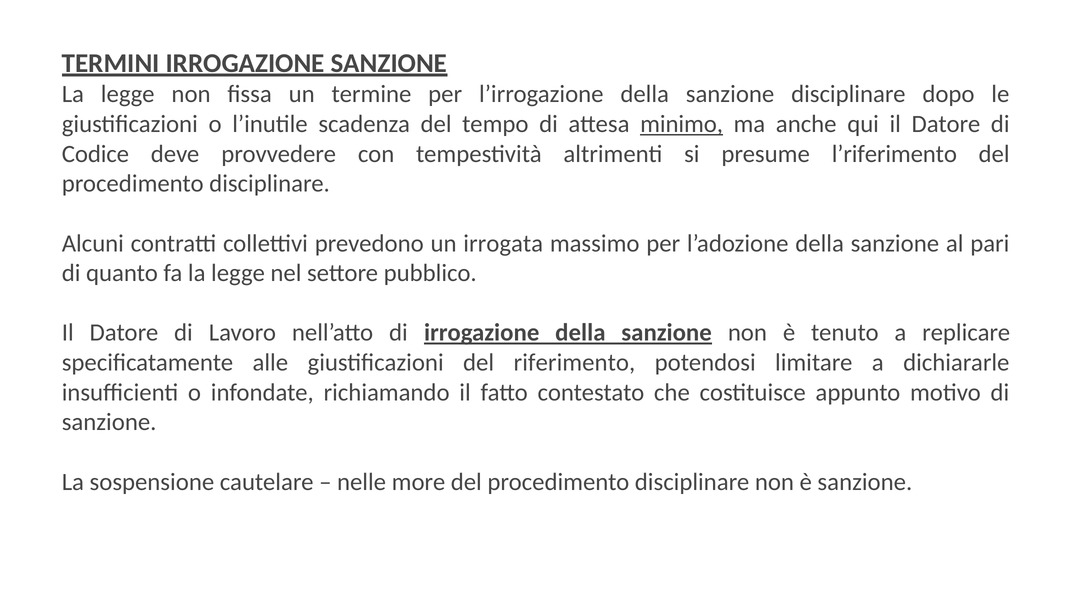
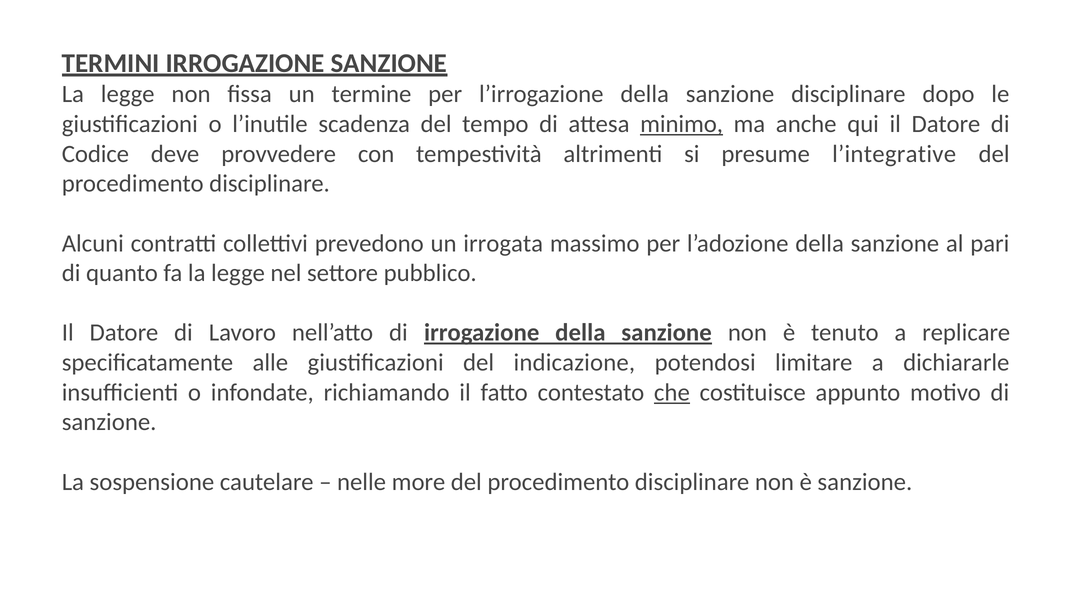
l’riferimento: l’riferimento -> l’integrative
riferimento: riferimento -> indicazione
che underline: none -> present
